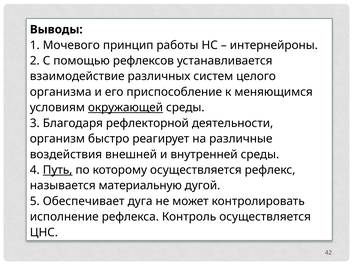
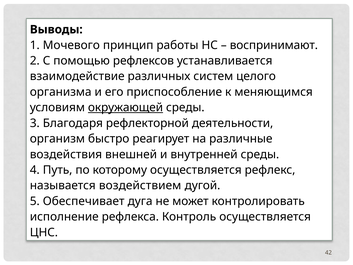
интернейроны: интернейроны -> воспринимают
Путь underline: present -> none
материальную: материальную -> воздействием
